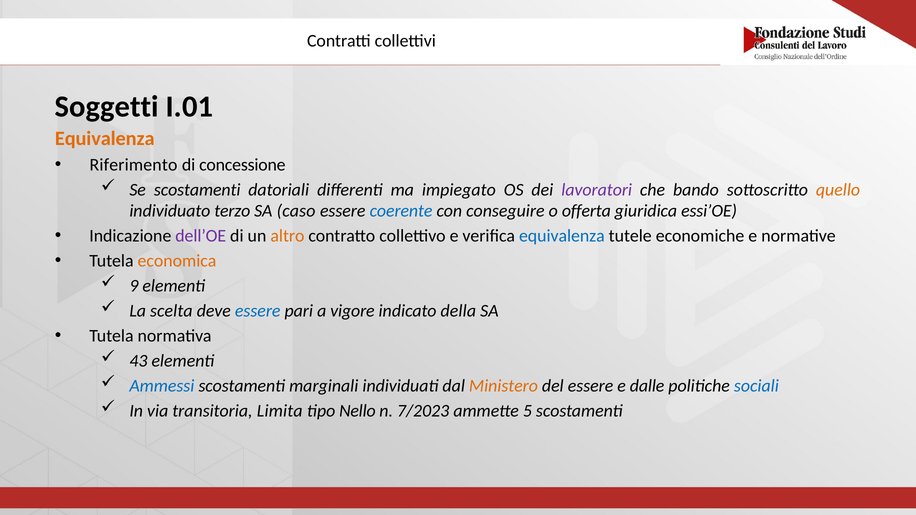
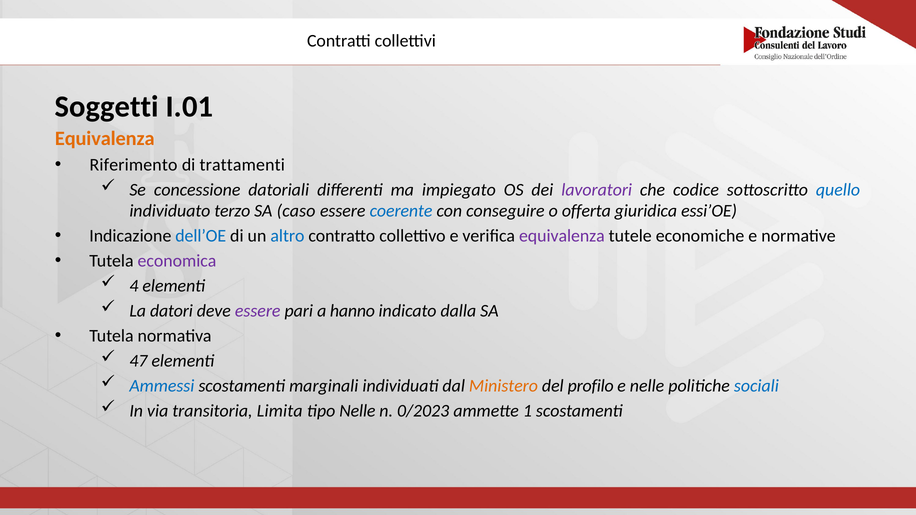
concessione: concessione -> trattamenti
Se scostamenti: scostamenti -> concessione
bando: bando -> codice
quello colour: orange -> blue
dell’OE colour: purple -> blue
altro colour: orange -> blue
equivalenza at (562, 236) colour: blue -> purple
economica colour: orange -> purple
9: 9 -> 4
scelta: scelta -> datori
essere at (258, 311) colour: blue -> purple
vigore: vigore -> hanno
della: della -> dalla
43: 43 -> 47
del essere: essere -> profilo
e dalle: dalle -> nelle
tipo Nello: Nello -> Nelle
7/2023: 7/2023 -> 0/2023
5: 5 -> 1
